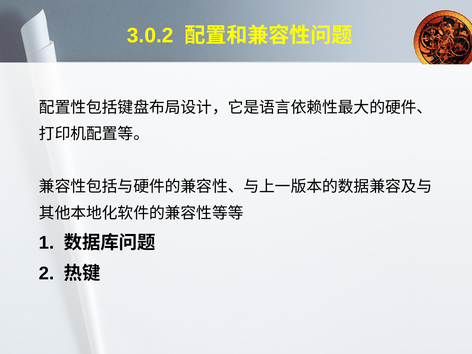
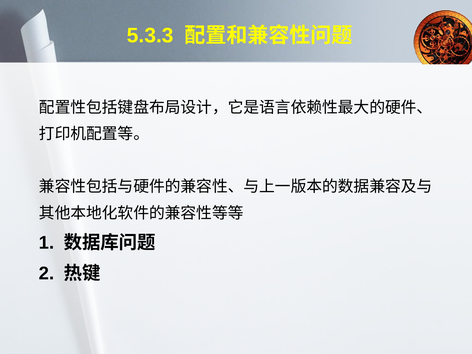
3.0.2: 3.0.2 -> 5.3.3
